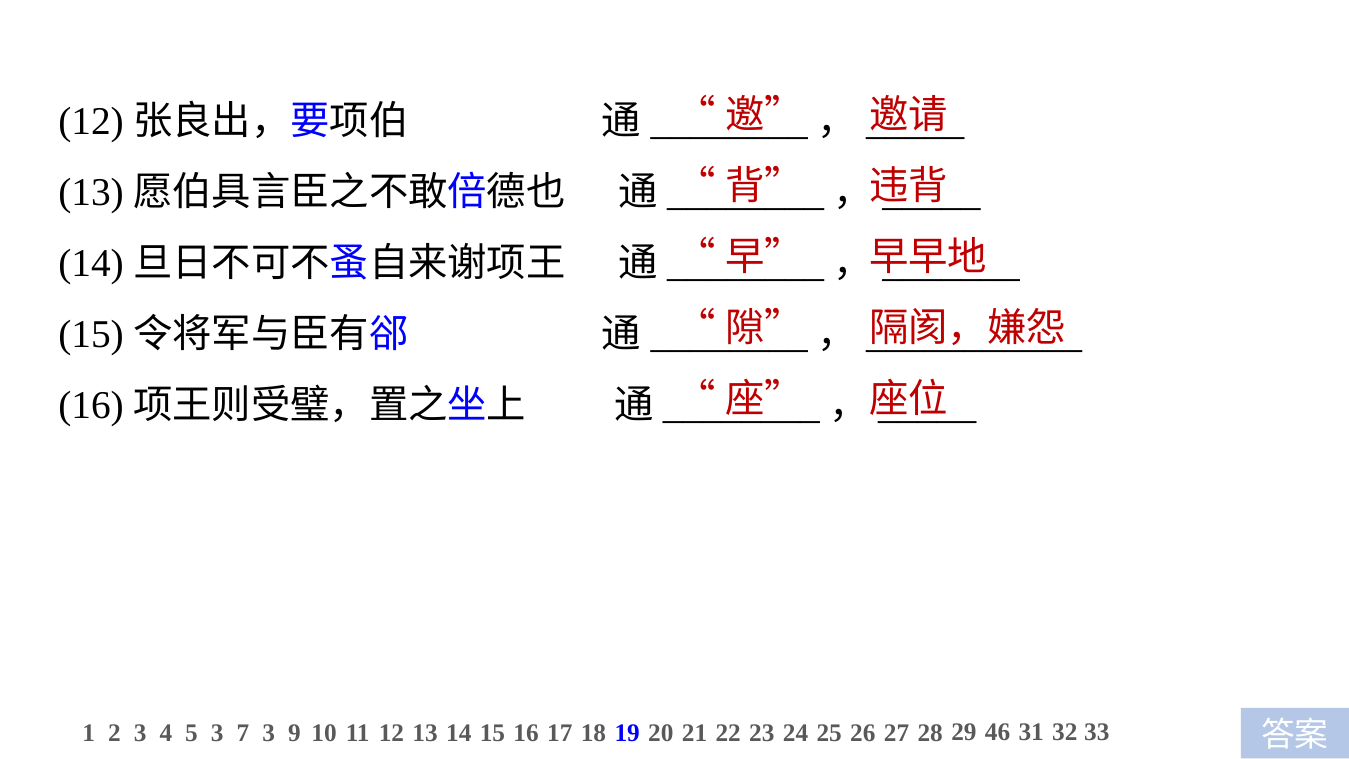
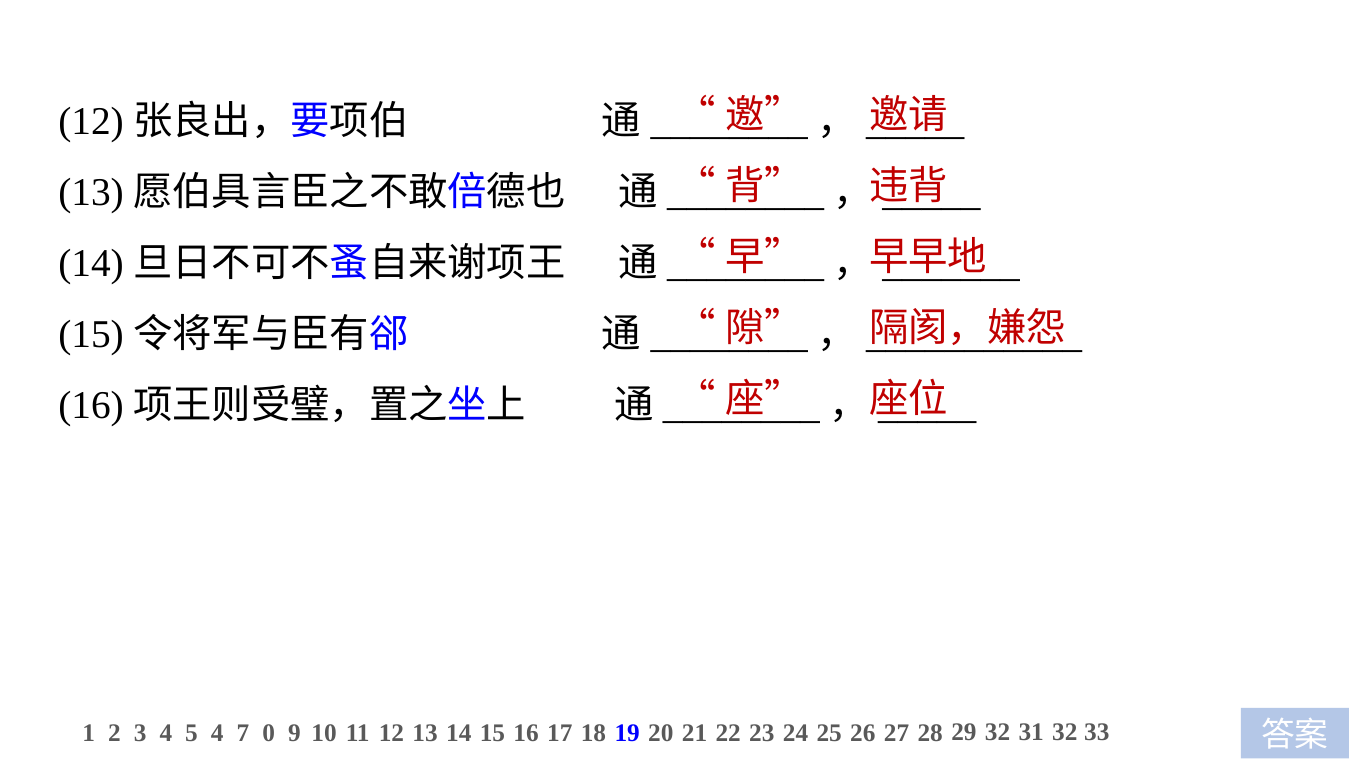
5 3: 3 -> 4
7 3: 3 -> 0
29 46: 46 -> 32
